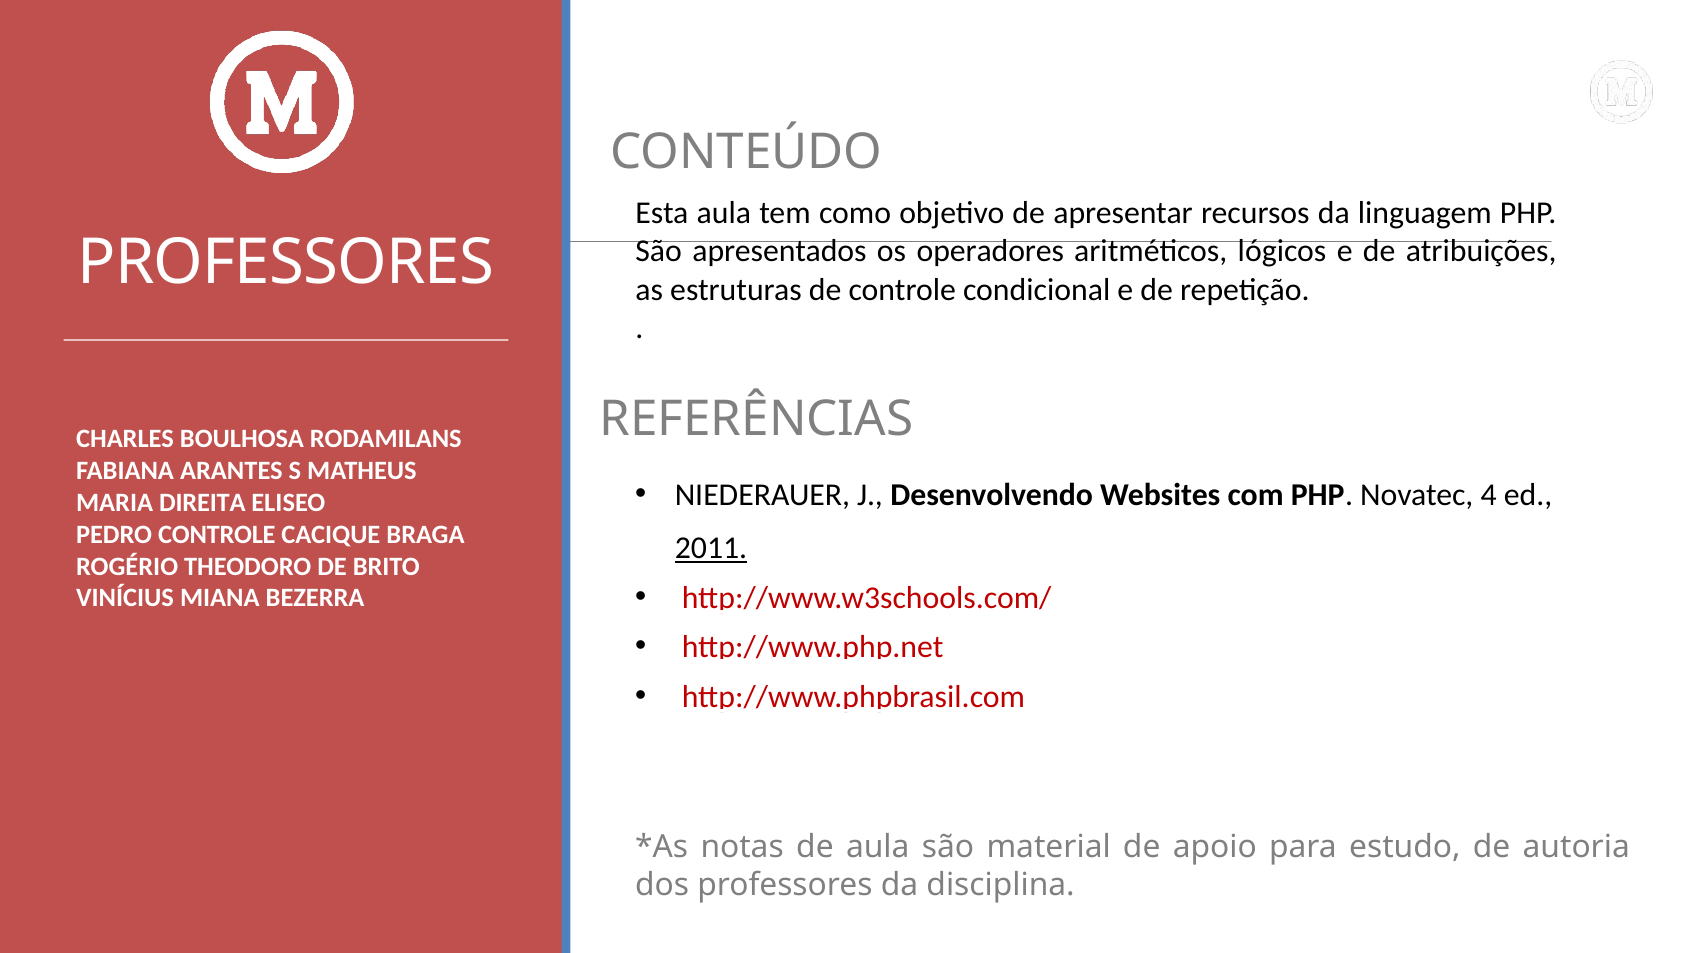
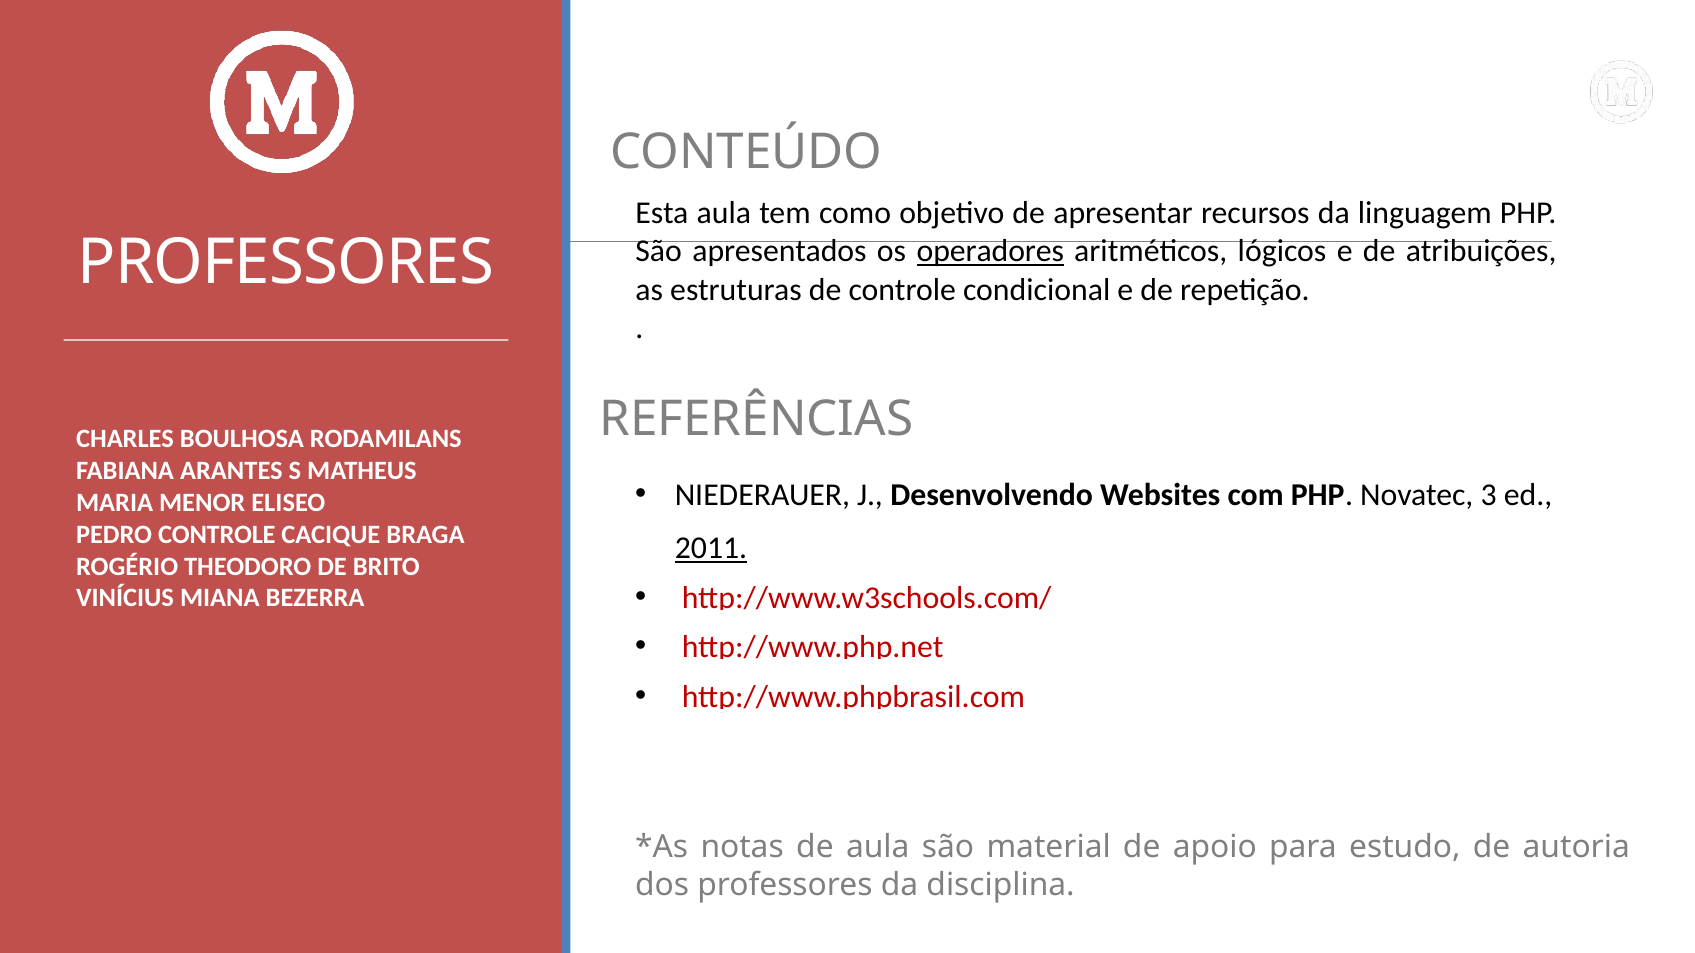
operadores underline: none -> present
4: 4 -> 3
DIREITA: DIREITA -> MENOR
